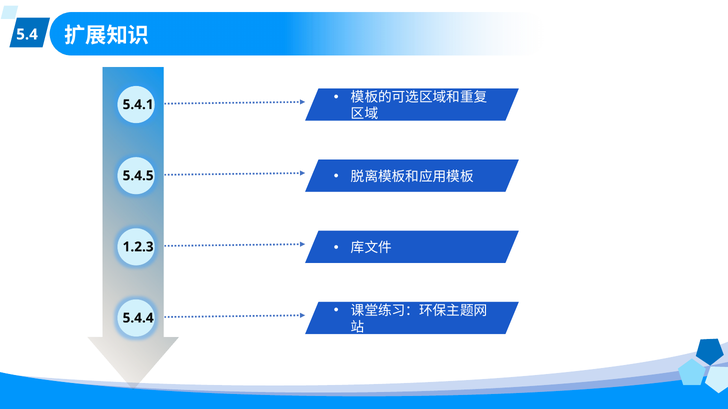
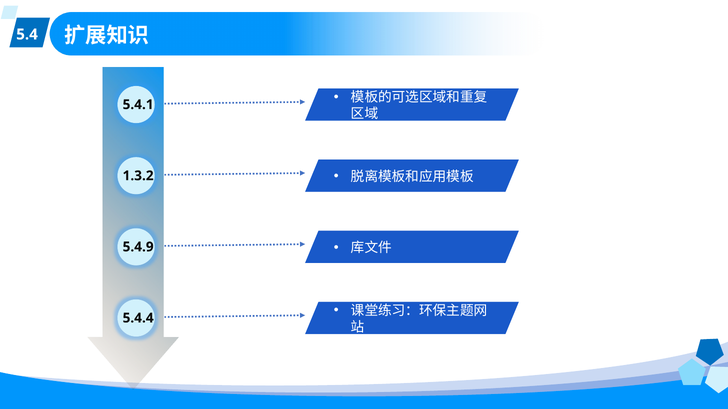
5.4.5: 5.4.5 -> 1.3.2
1.2.3: 1.2.3 -> 5.4.9
